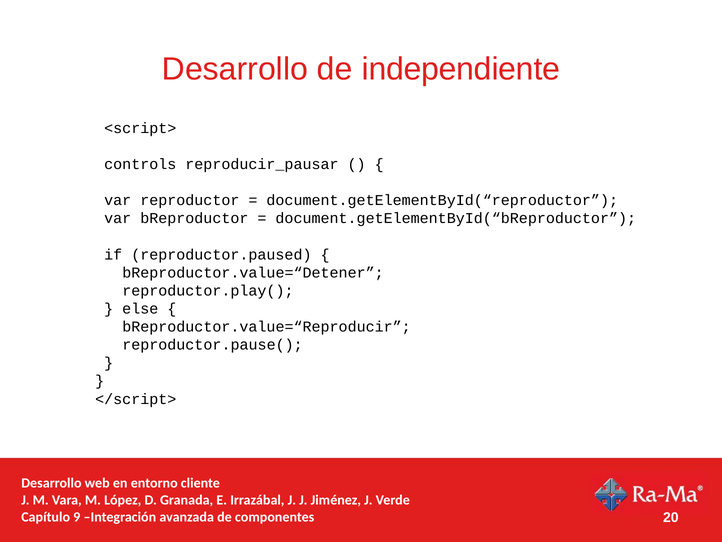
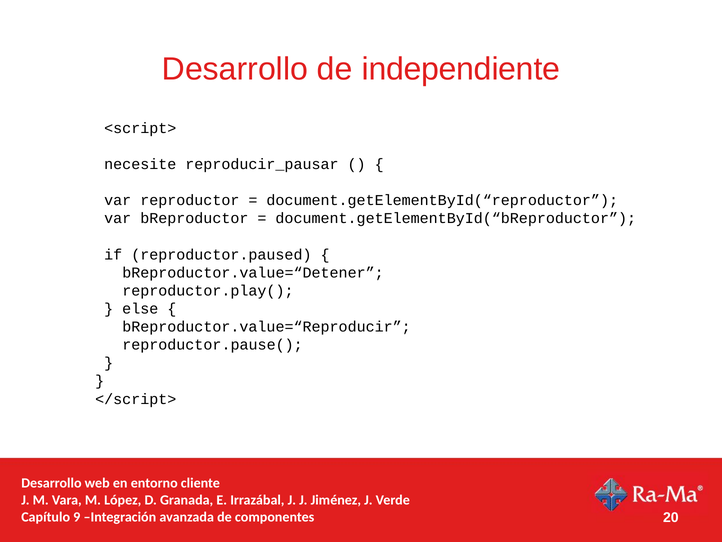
controls: controls -> necesite
